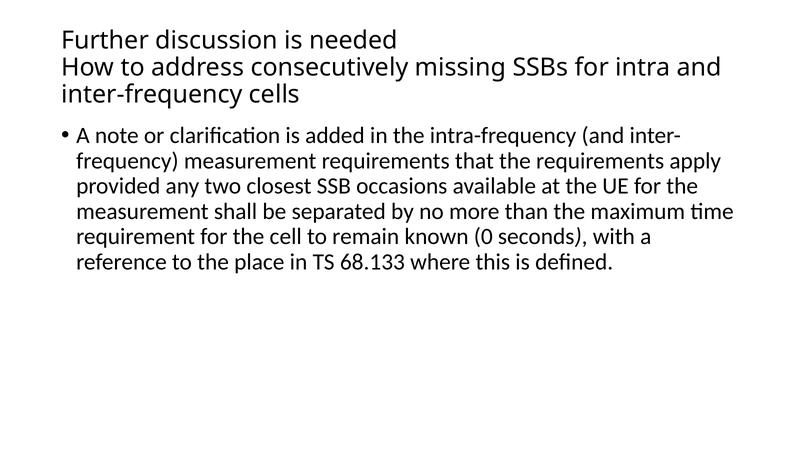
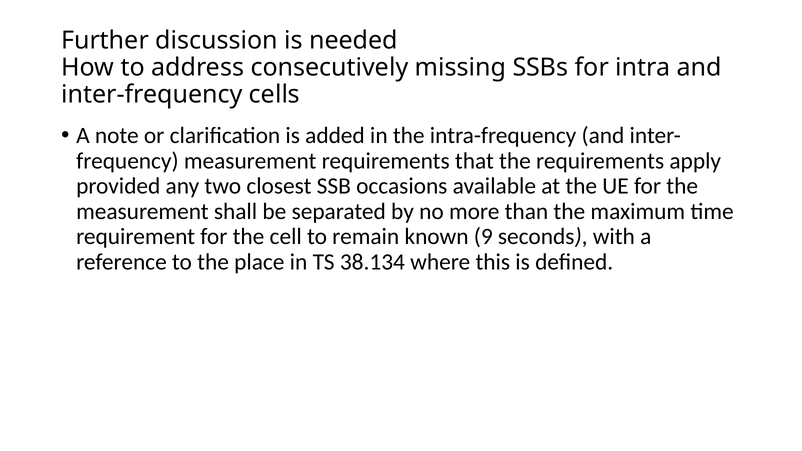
0: 0 -> 9
68.133: 68.133 -> 38.134
